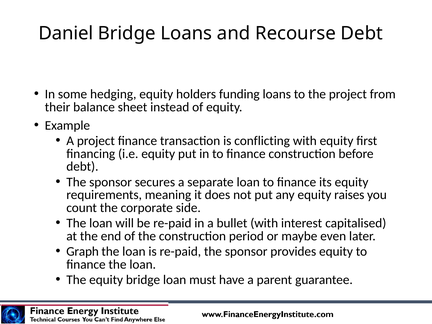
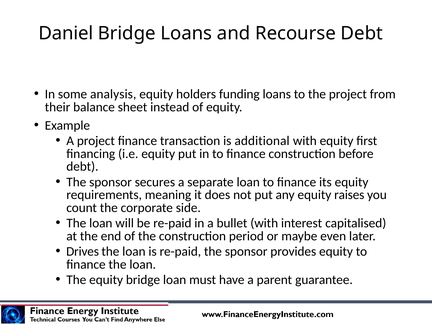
hedging: hedging -> analysis
conflicting: conflicting -> additional
Graph: Graph -> Drives
